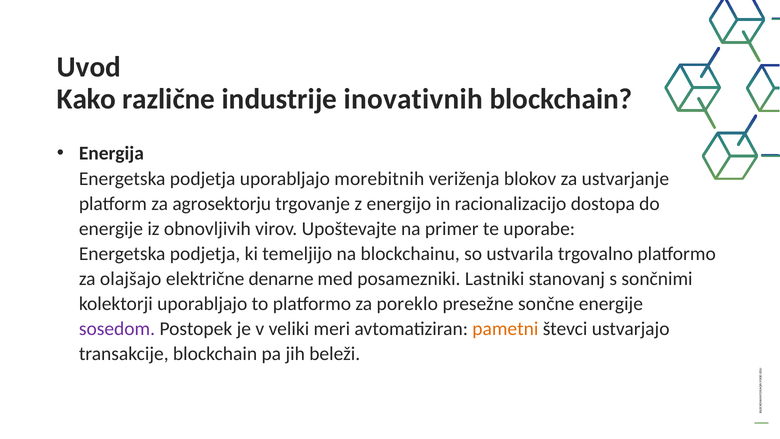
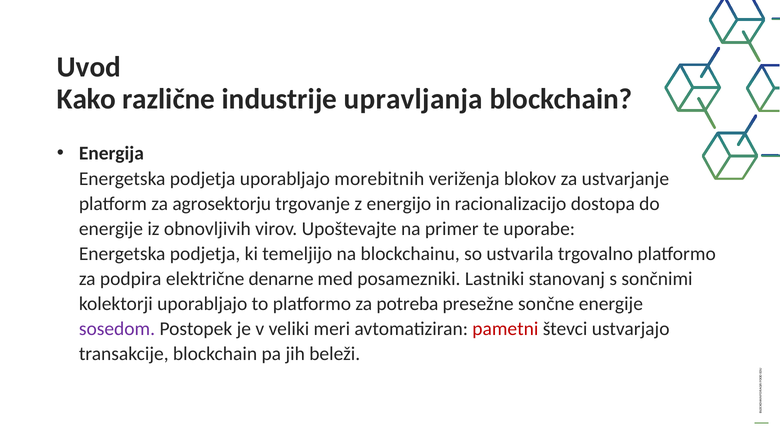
inovativnih: inovativnih -> upravljanja
olajšajo: olajšajo -> podpira
poreklo: poreklo -> potreba
pametni colour: orange -> red
